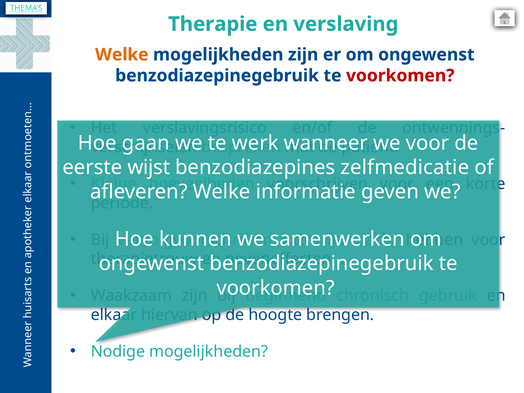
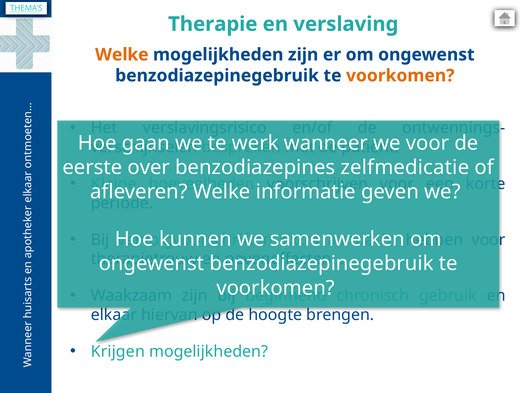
voorkomen at (400, 76) colour: red -> orange
wijst: wijst -> over
Nodige: Nodige -> Krijgen
